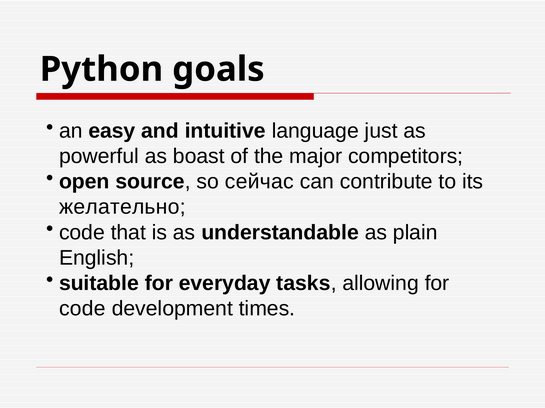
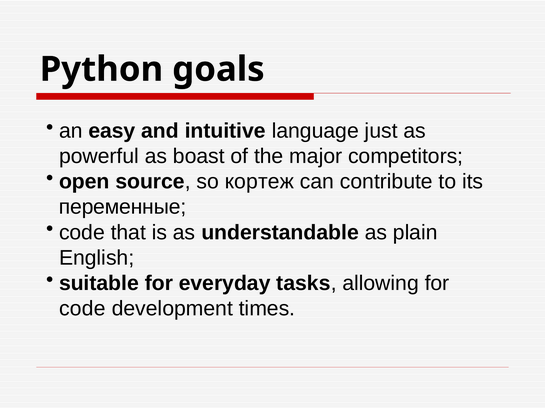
сейчас: сейчас -> кортеж
желательно: желательно -> переменные
